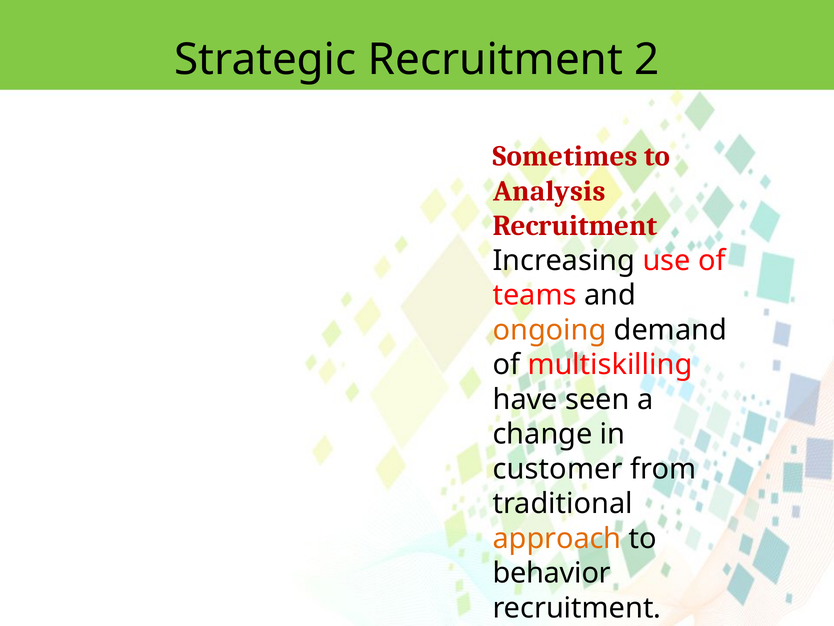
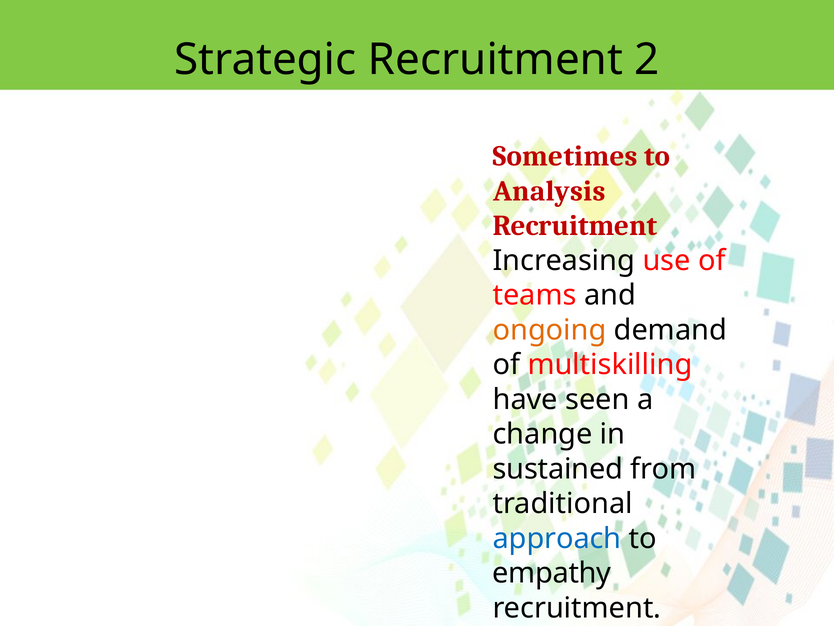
customer: customer -> sustained
approach colour: orange -> blue
behavior: behavior -> empathy
